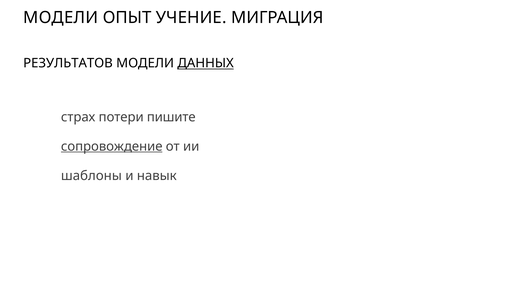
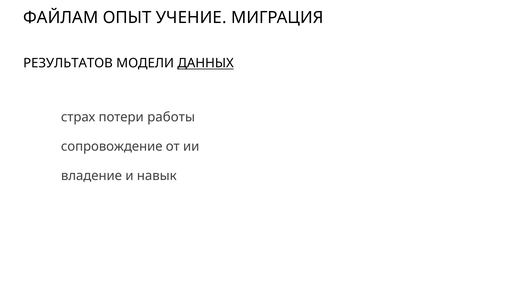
МОДЕЛИ at (61, 18): МОДЕЛИ -> ФАЙЛАМ
пишите: пишите -> работы
сопровождение underline: present -> none
шаблоны: шаблоны -> владение
